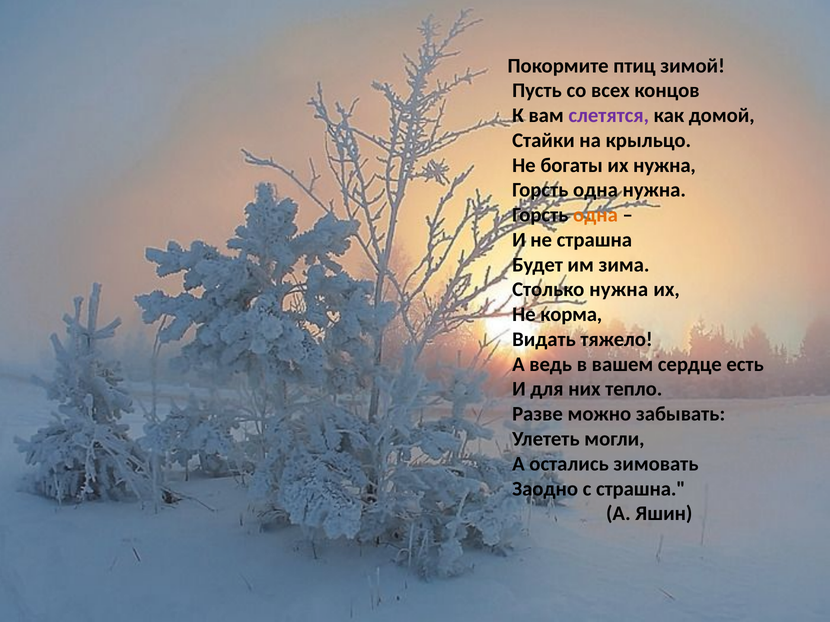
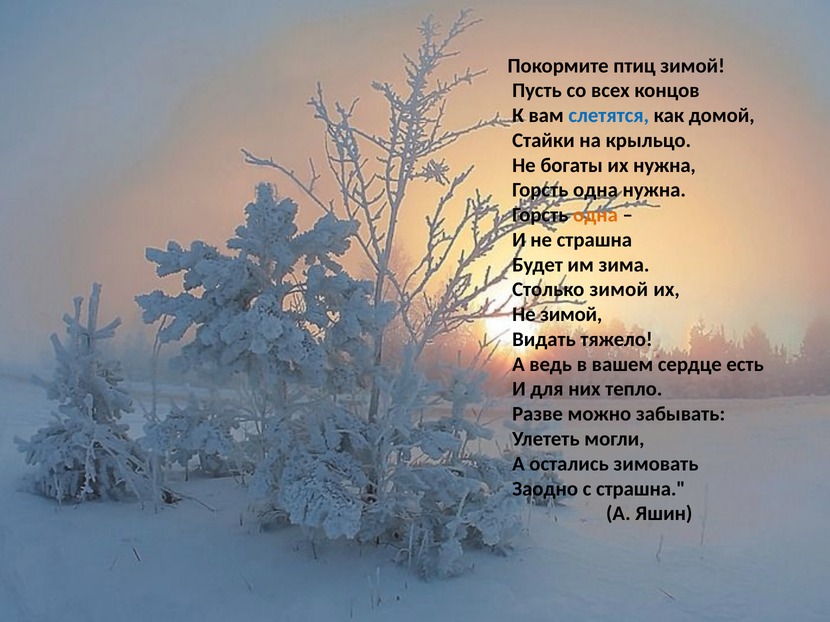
слетятся colour: purple -> blue
Столько нужна: нужна -> зимой
Не корма: корма -> зимой
